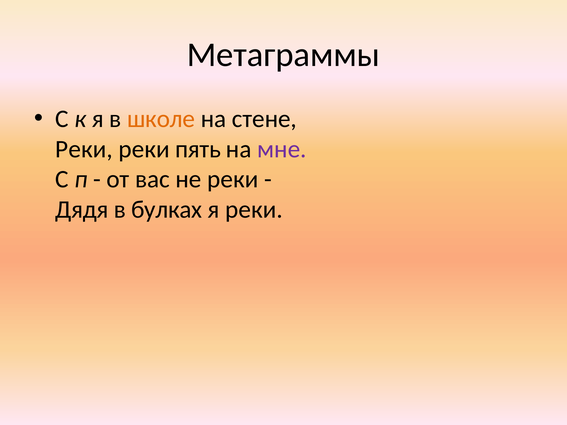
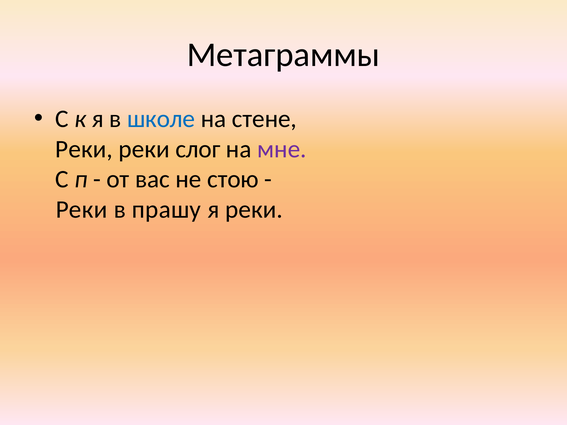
школе colour: orange -> blue
пять: пять -> слог
не реки: реки -> стою
Дядя at (82, 210): Дядя -> Реки
булках: булках -> прашу
